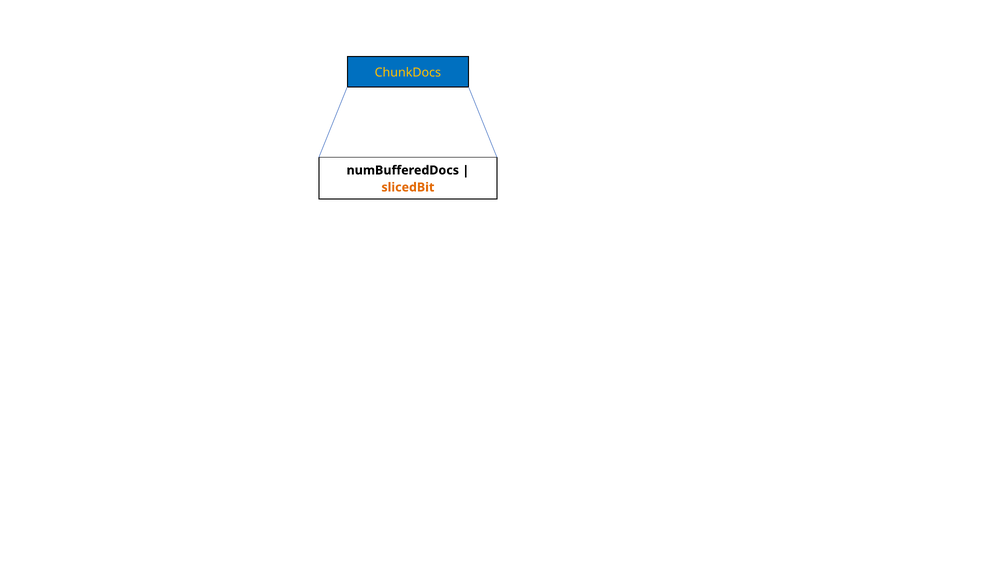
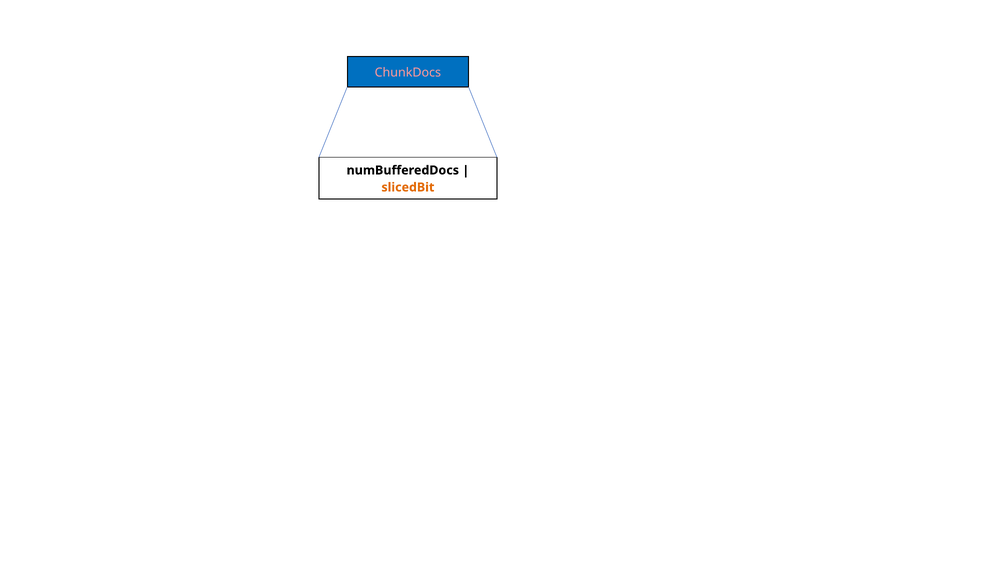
ChunkDocs colour: yellow -> pink
